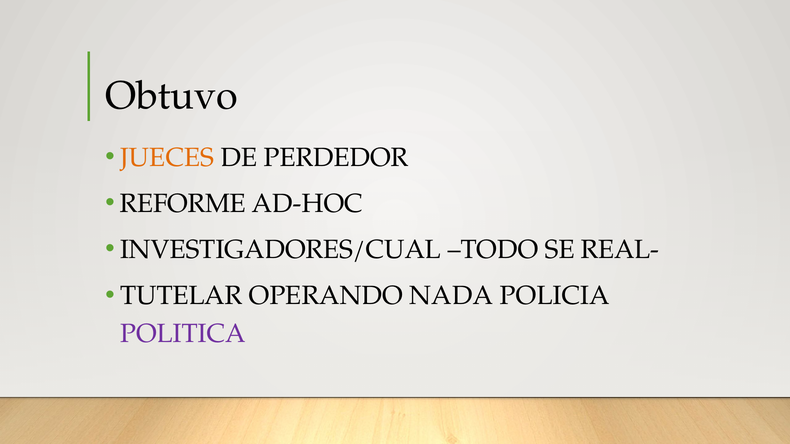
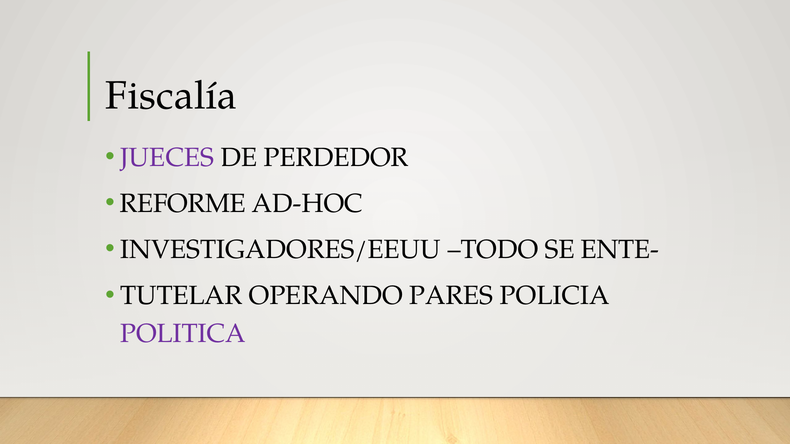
Obtuvo: Obtuvo -> Fiscalía
JUECES colour: orange -> purple
INVESTIGADORES/CUAL: INVESTIGADORES/CUAL -> INVESTIGADORES/EEUU
REAL-: REAL- -> ENTE-
NADA: NADA -> PARES
